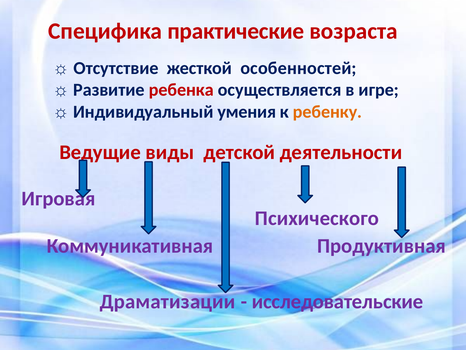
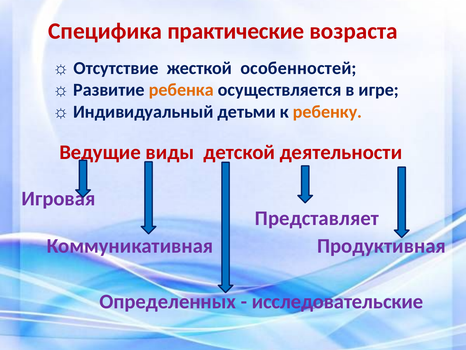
ребенка colour: red -> orange
умения: умения -> детьми
Психического: Психического -> Представляет
Драматизации: Драматизации -> Определенных
